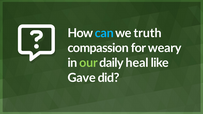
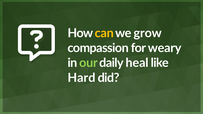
can colour: light blue -> yellow
truth: truth -> grow
Gave: Gave -> Hard
